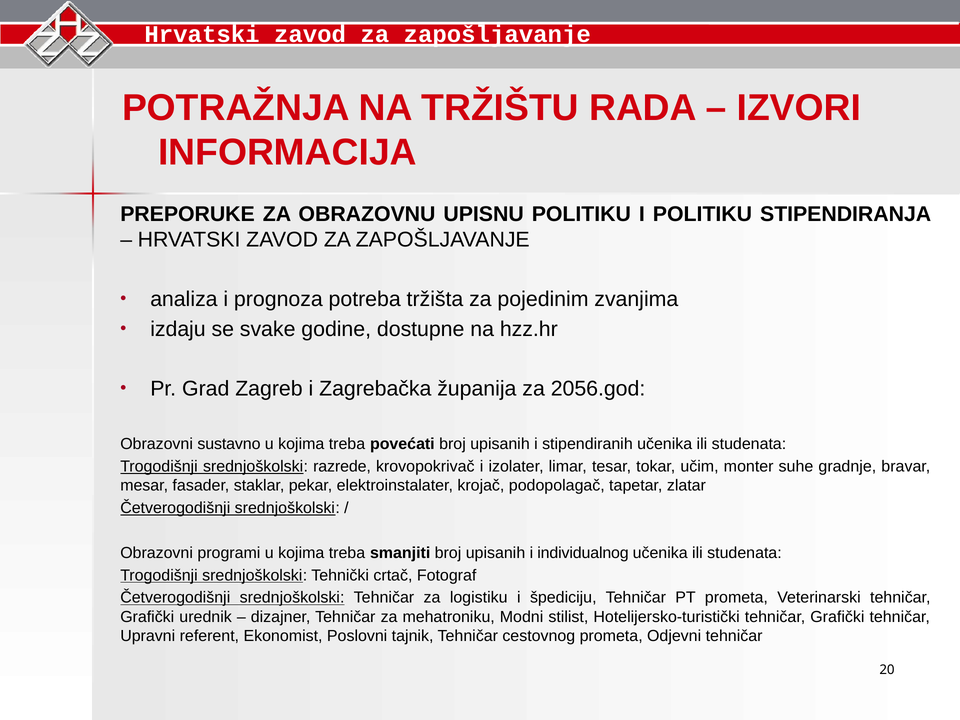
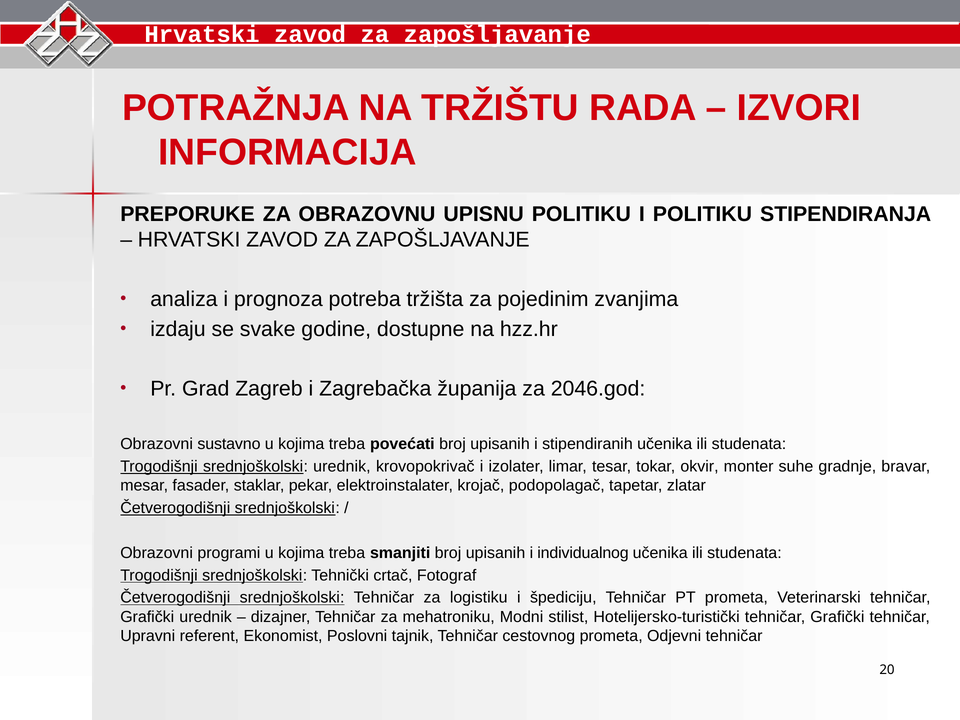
2056.god: 2056.god -> 2046.god
srednjoškolski razrede: razrede -> urednik
učim: učim -> okvir
